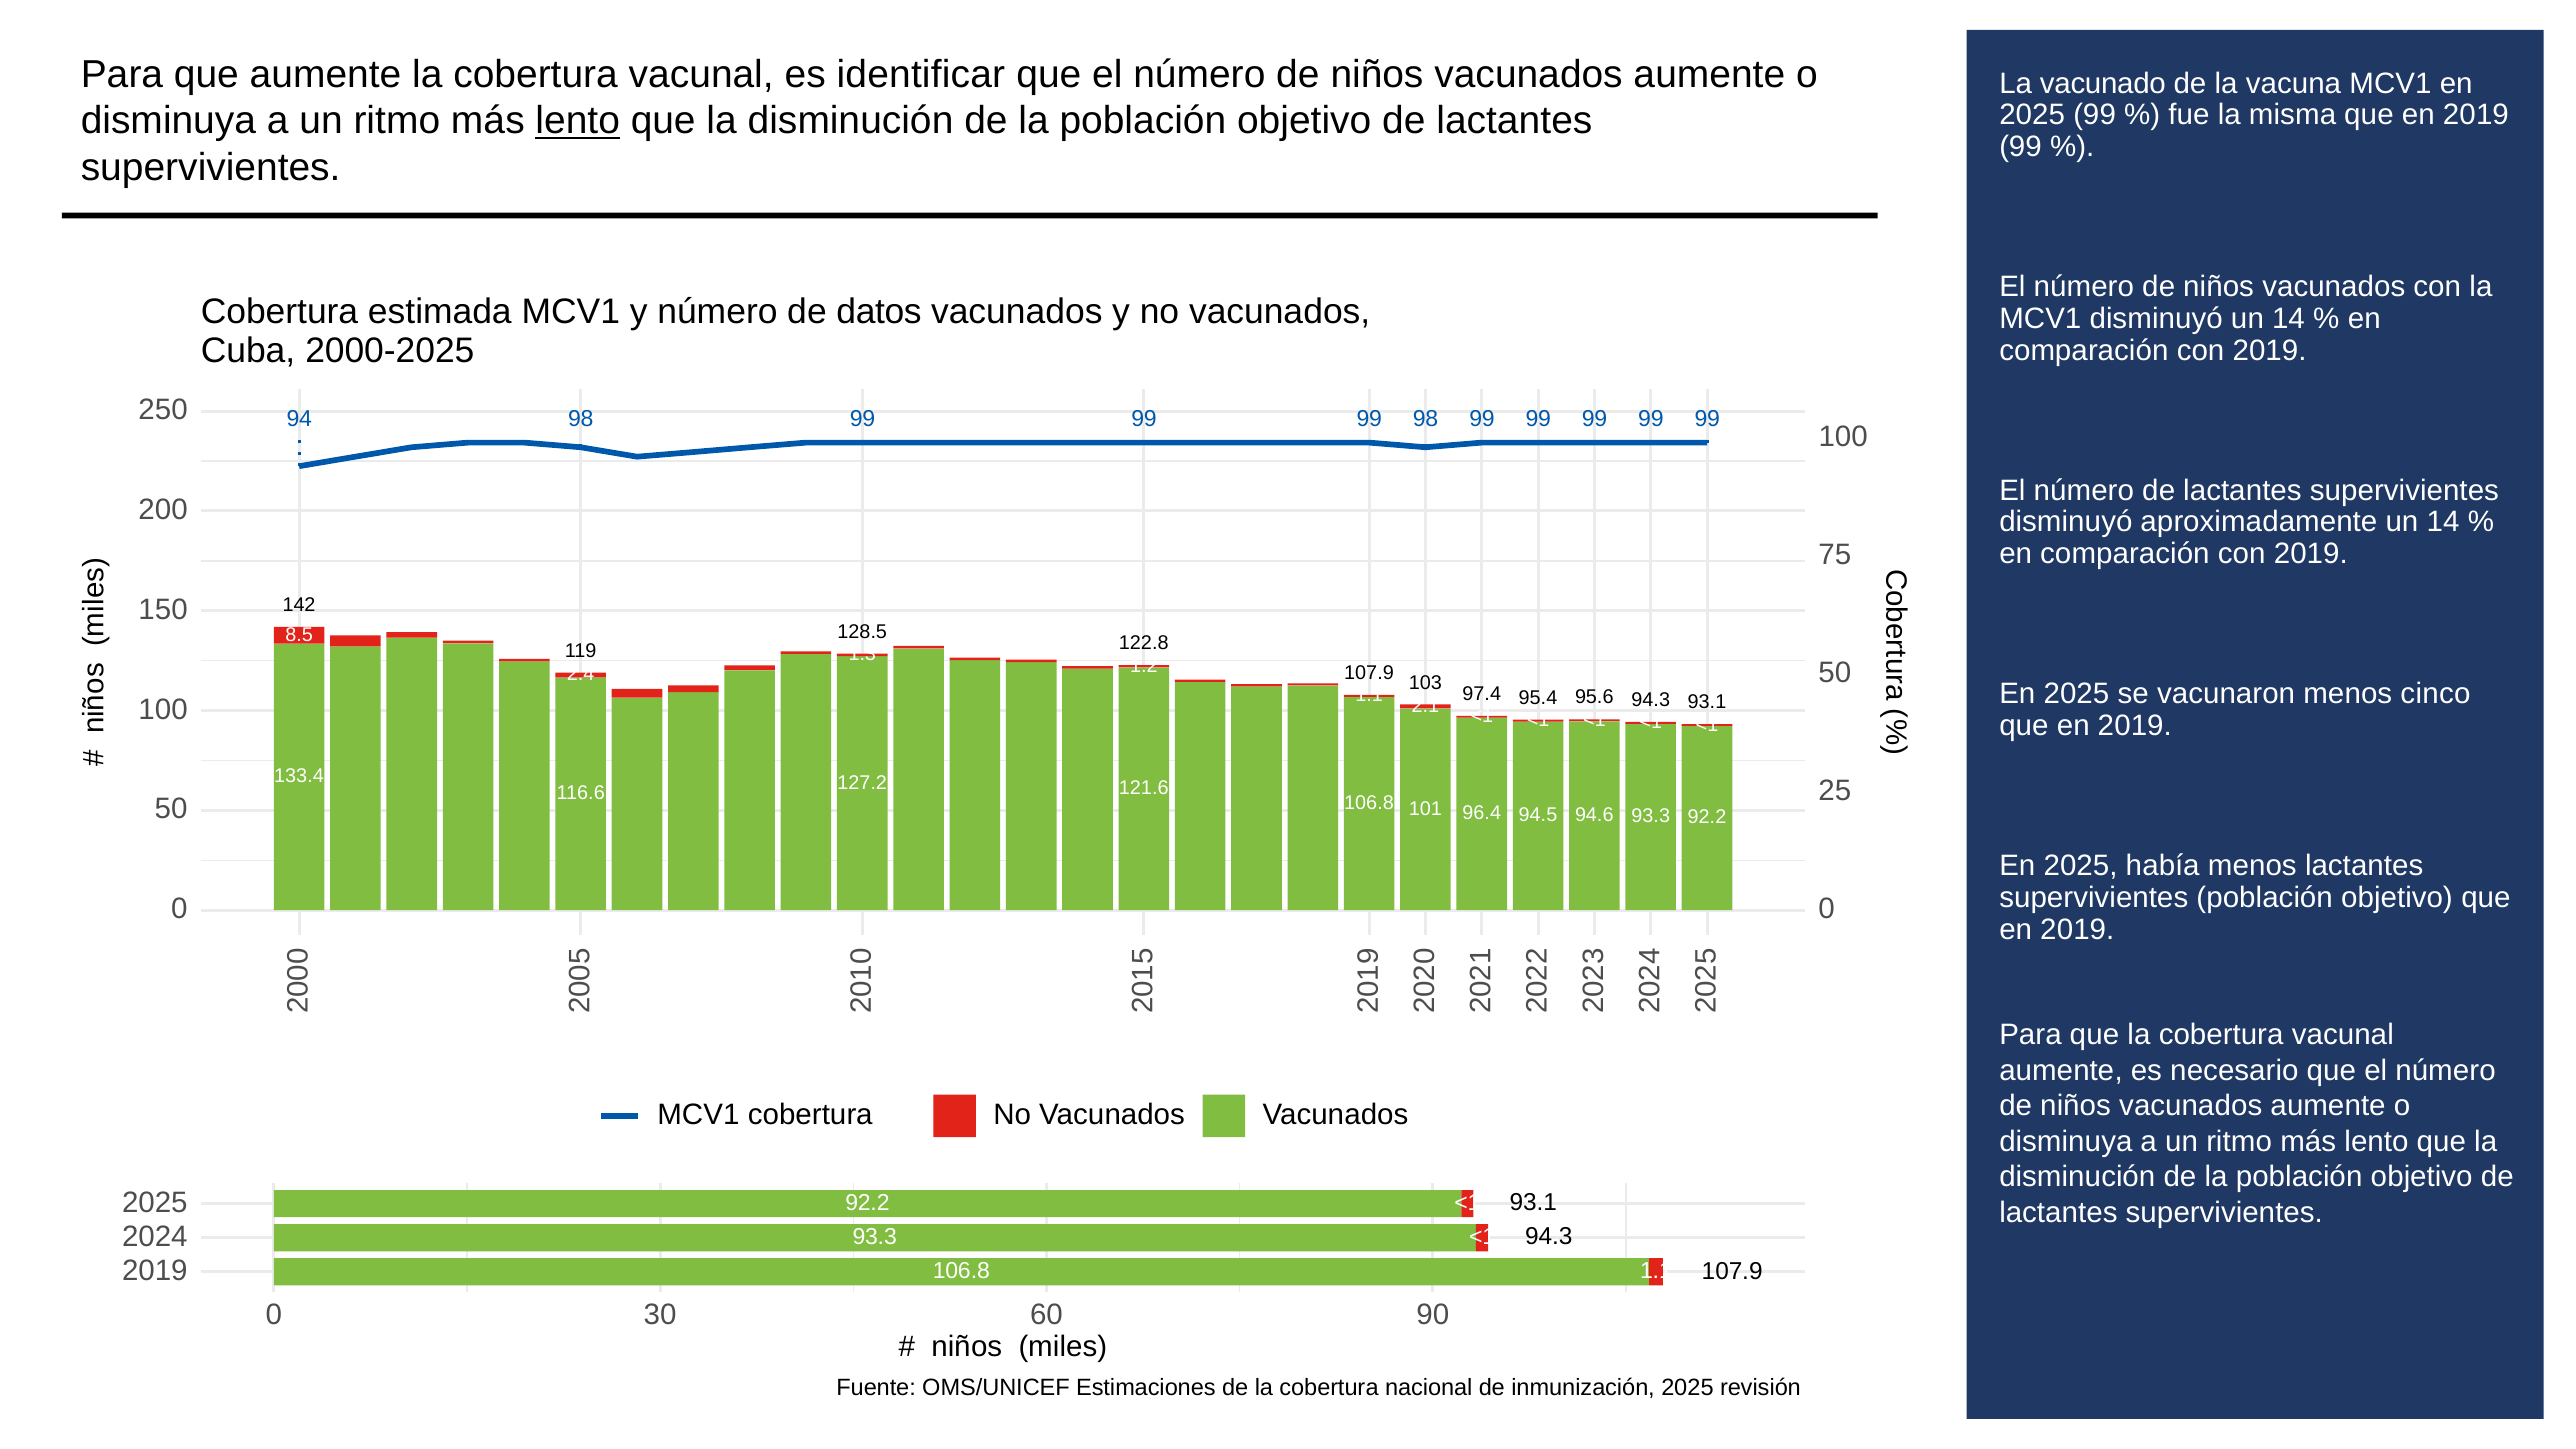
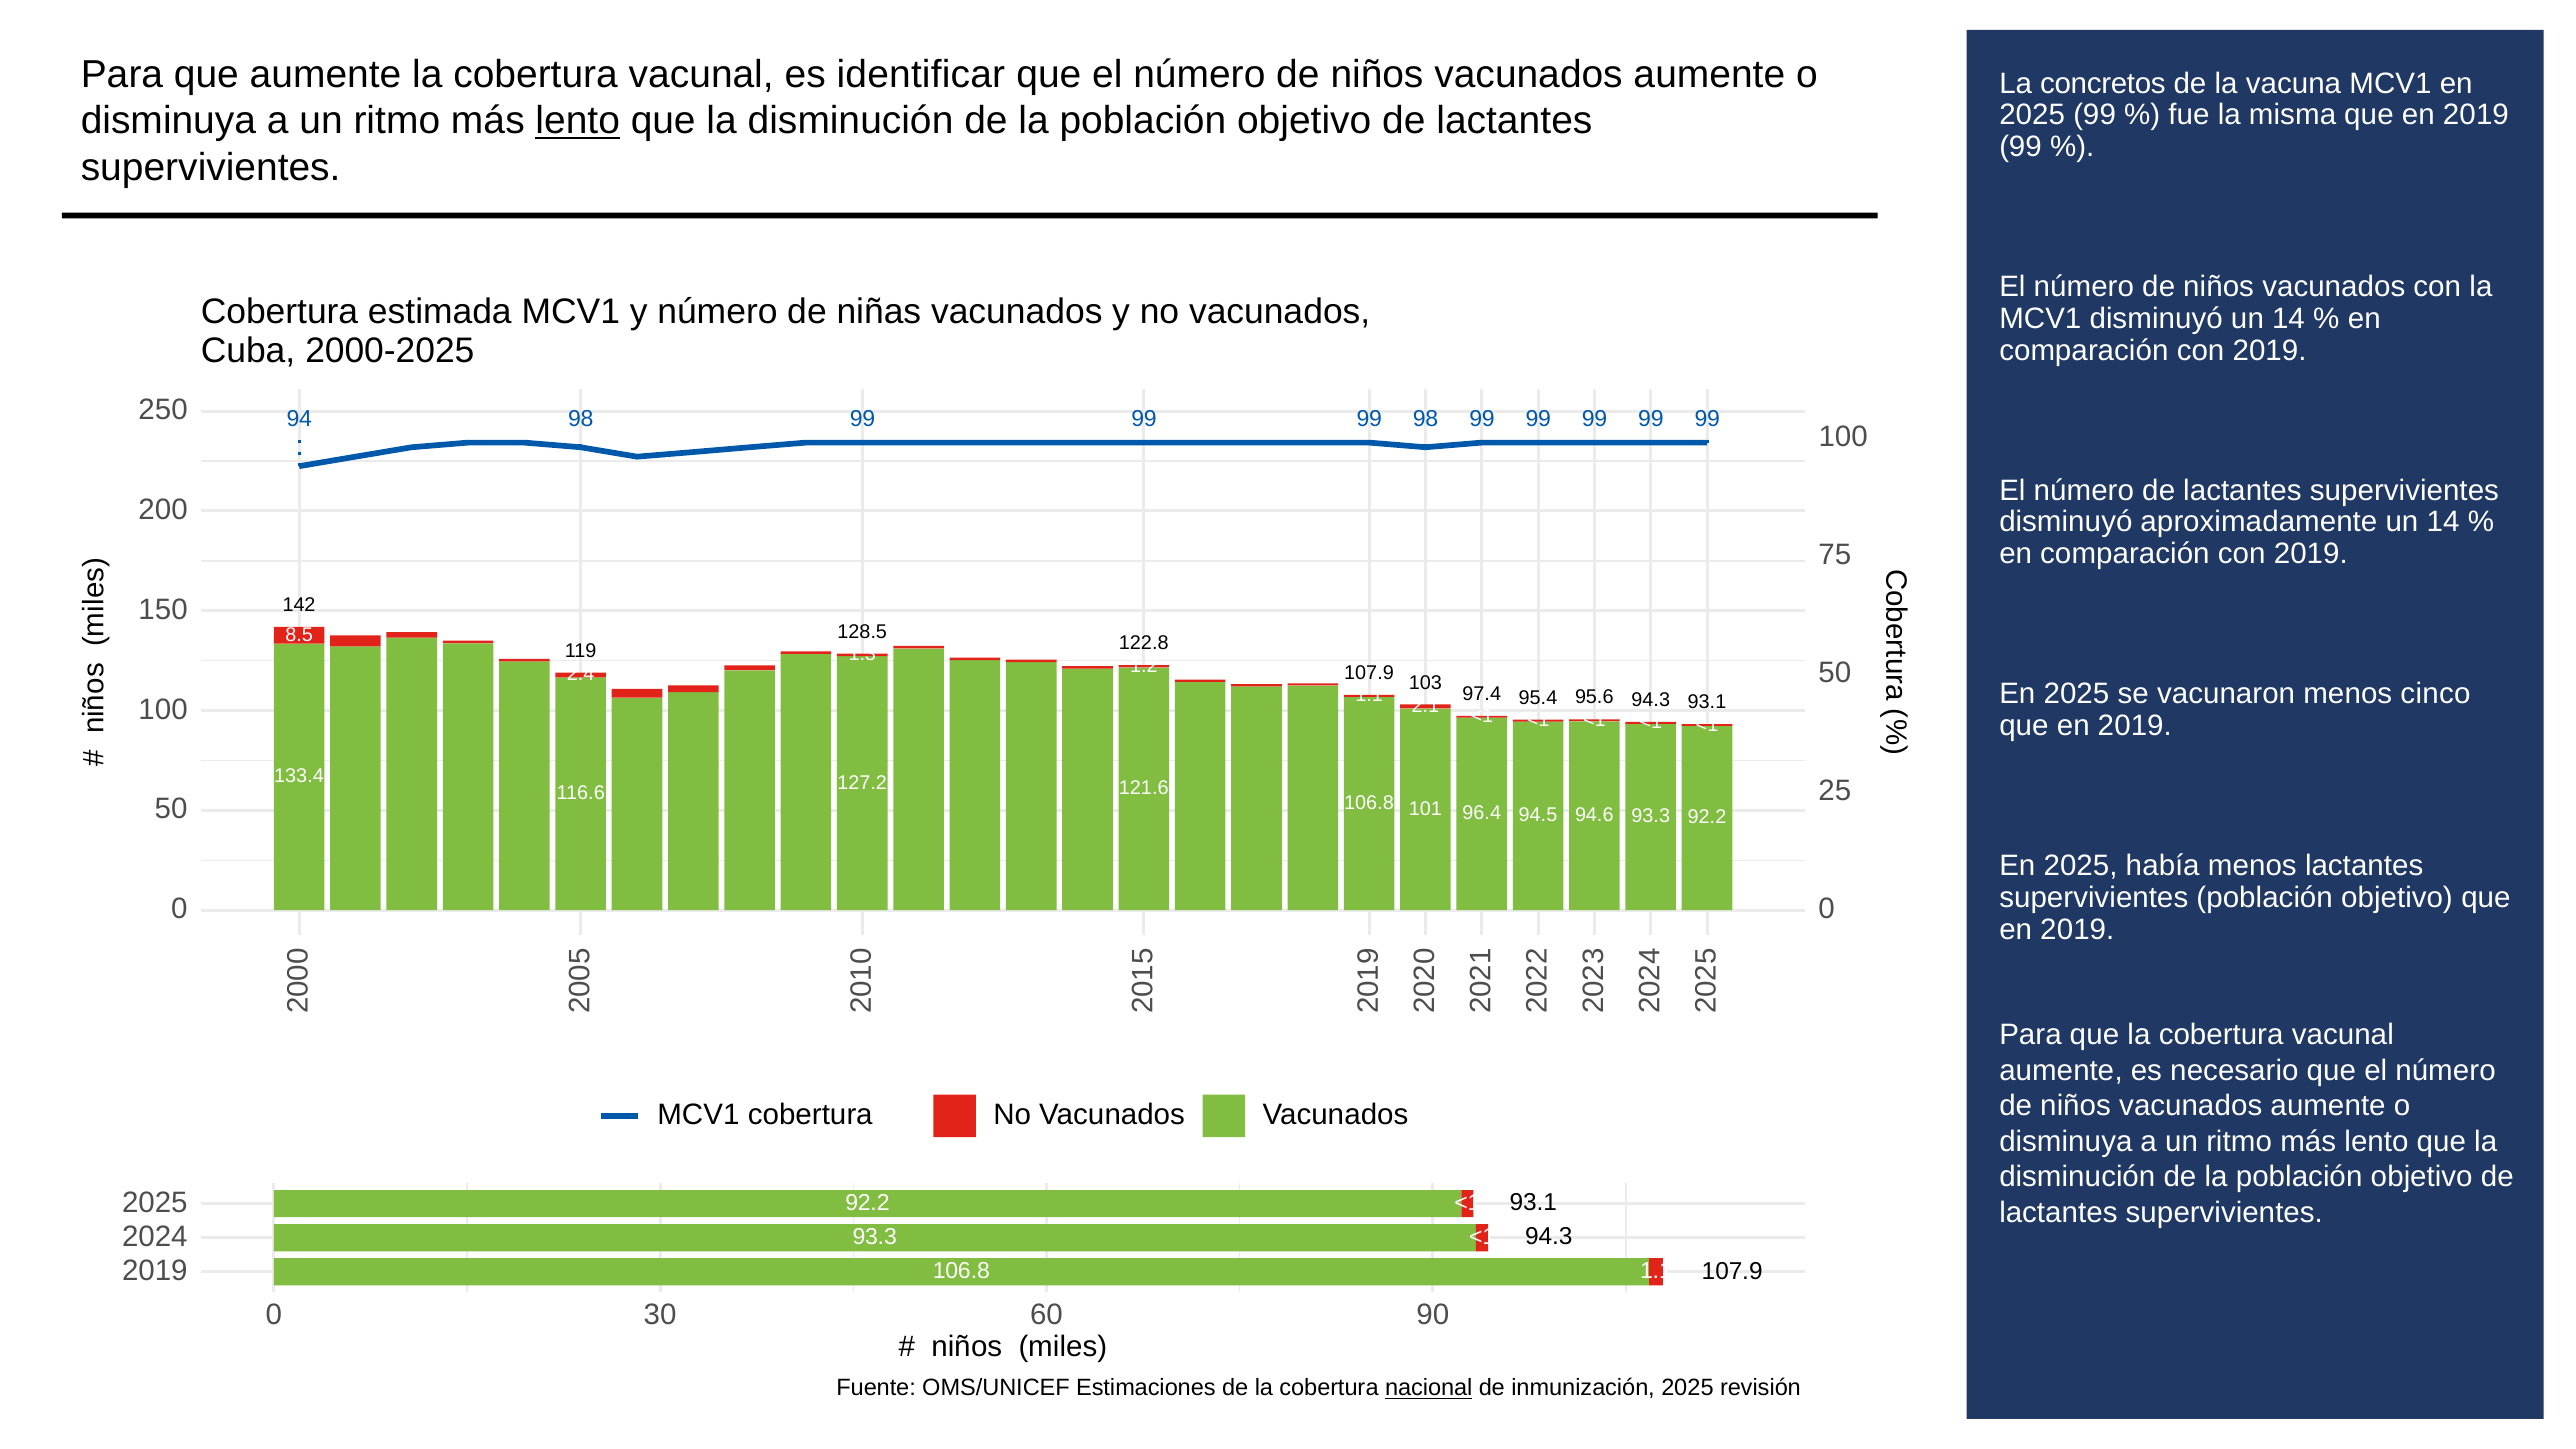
vacunado: vacunado -> concretos
datos: datos -> niñas
nacional underline: none -> present
